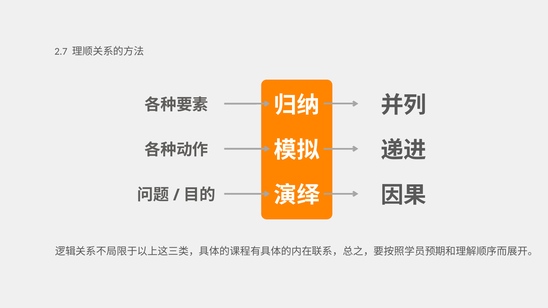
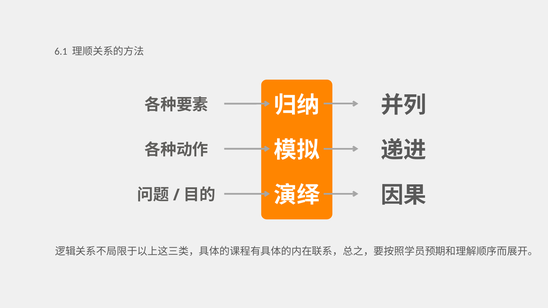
2.7: 2.7 -> 6.1
